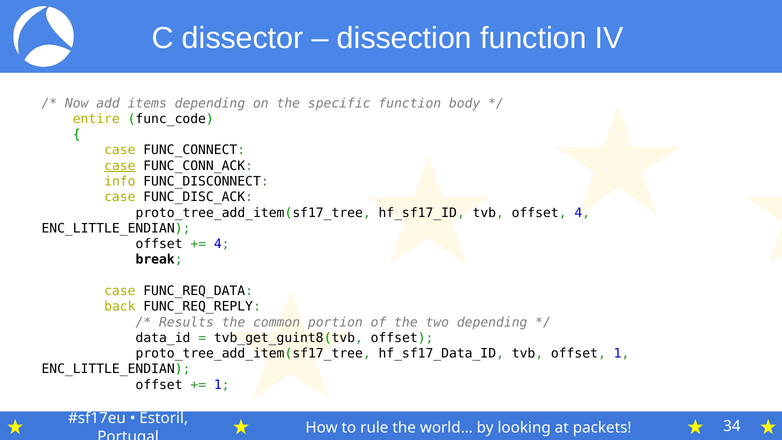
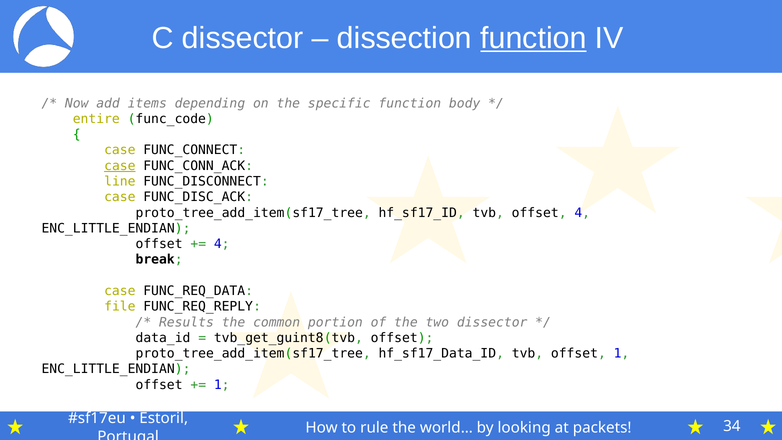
function at (533, 38) underline: none -> present
info: info -> line
back: back -> file
two depending: depending -> dissector
